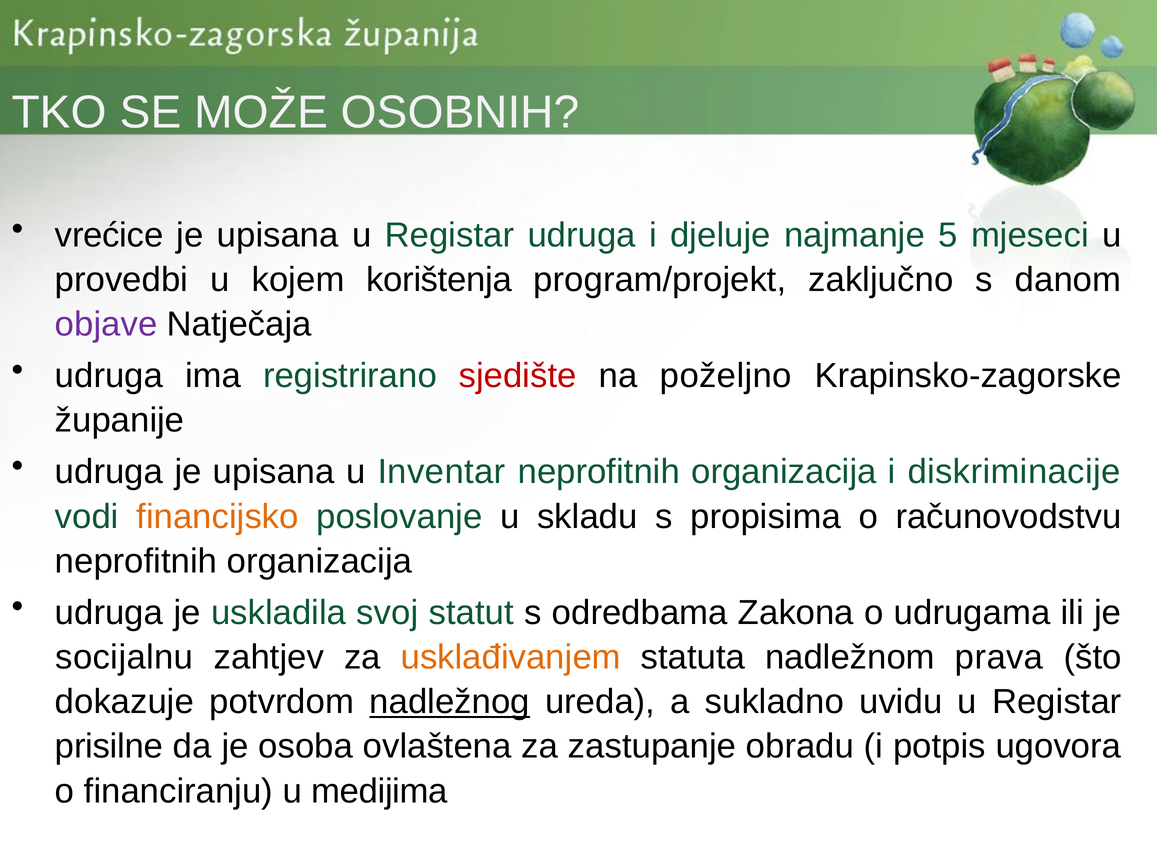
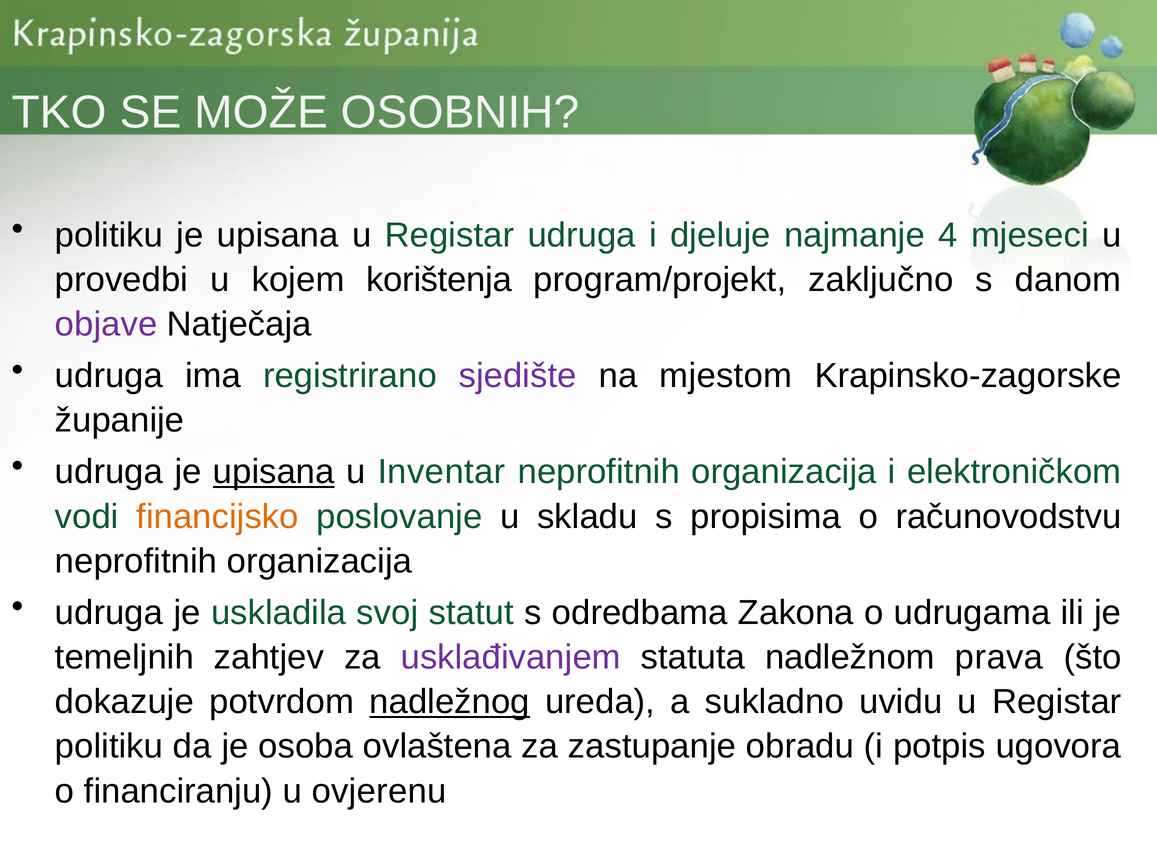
vrećice at (109, 235): vrećice -> politiku
5: 5 -> 4
sjedište colour: red -> purple
poželjno: poželjno -> mjestom
upisana at (274, 472) underline: none -> present
diskriminacije: diskriminacije -> elektroničkom
socijalnu: socijalnu -> temeljnih
usklađivanjem colour: orange -> purple
prisilne at (109, 747): prisilne -> politiku
medijima: medijima -> ovjerenu
